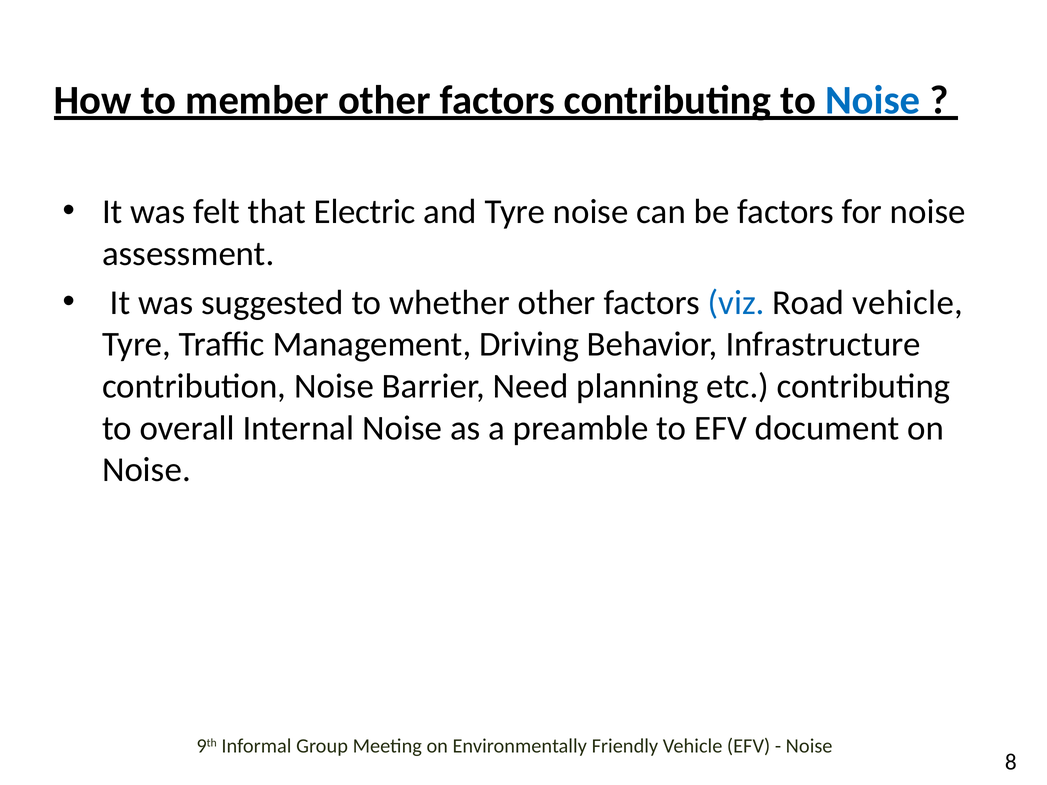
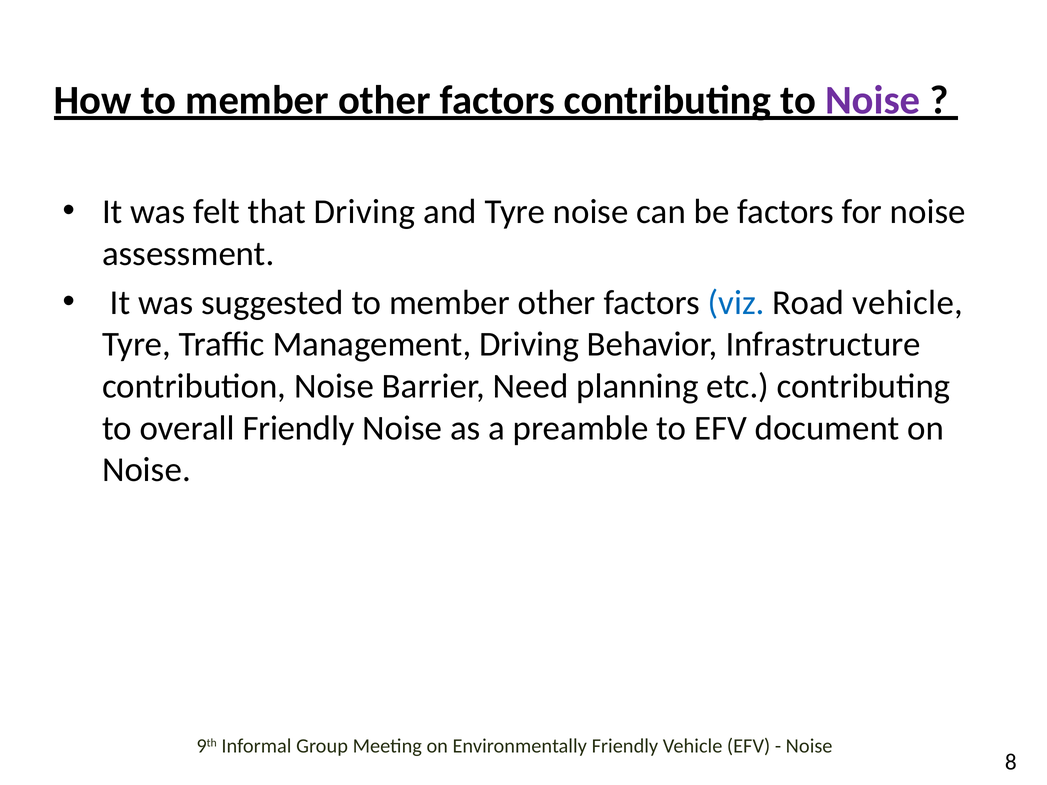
Noise at (873, 100) colour: blue -> purple
that Electric: Electric -> Driving
suggested to whether: whether -> member
overall Internal: Internal -> Friendly
